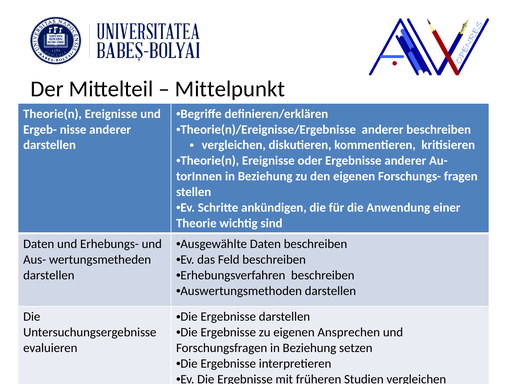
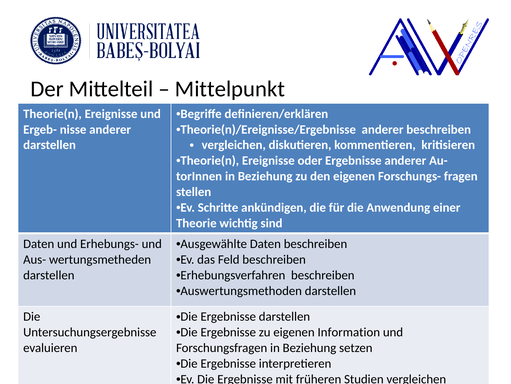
eigenen Ansprechen: Ansprechen -> Information
